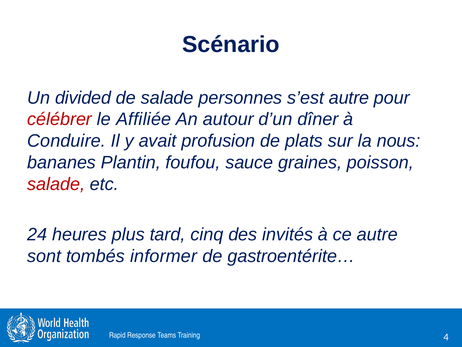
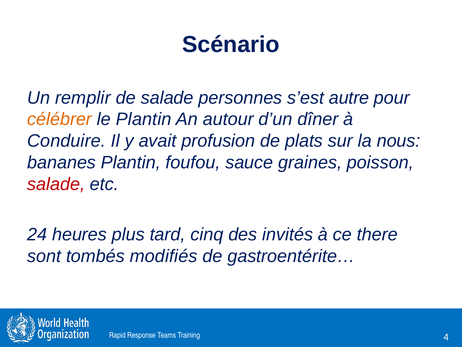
divided: divided -> remplir
célébrer colour: red -> orange
le Affiliée: Affiliée -> Plantin
ce autre: autre -> there
informer: informer -> modifiés
